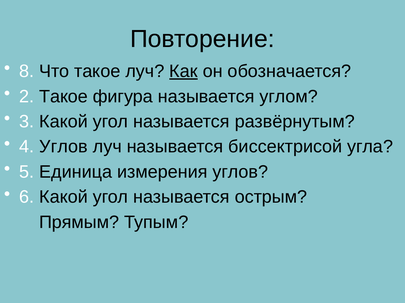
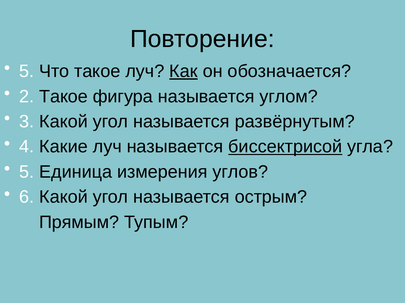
8 at (27, 71): 8 -> 5
4 Углов: Углов -> Какие
биссектрисой underline: none -> present
